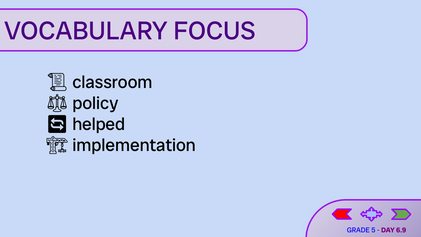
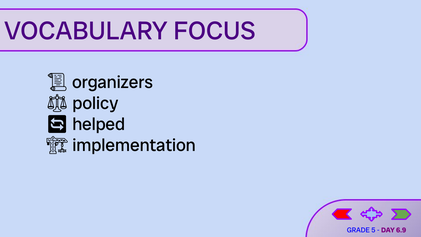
classroom: classroom -> organizers
